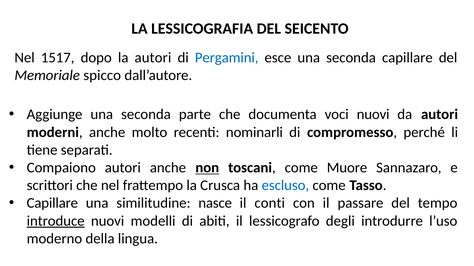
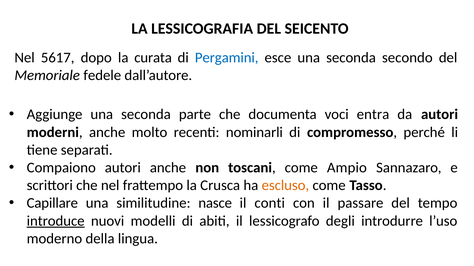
1517: 1517 -> 5617
la autori: autori -> curata
seconda capillare: capillare -> secondo
spicco: spicco -> fedele
voci nuovi: nuovi -> entra
non underline: present -> none
Muore: Muore -> Ampio
escluso colour: blue -> orange
